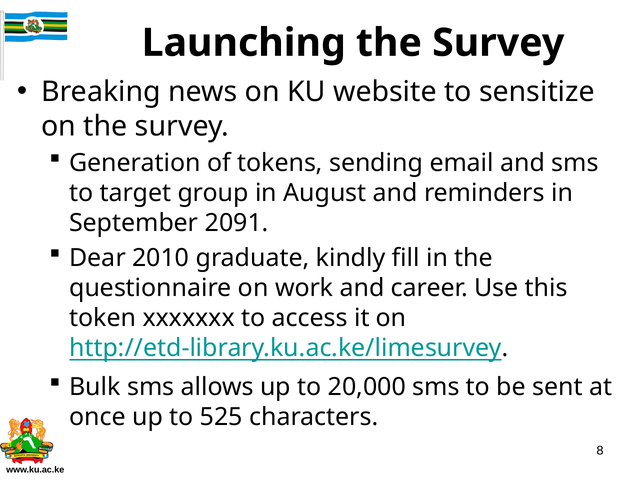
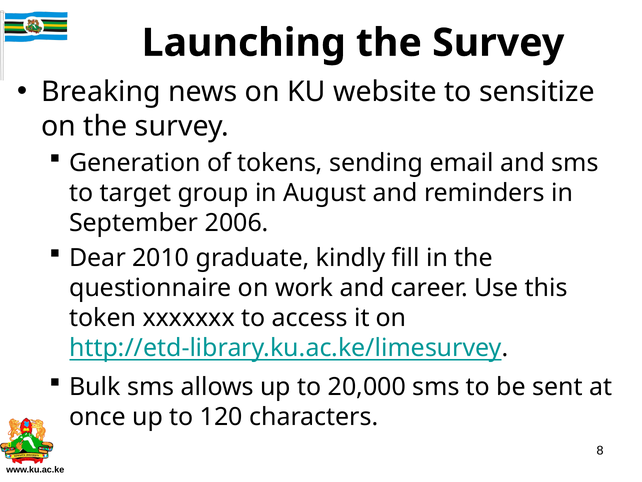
2091: 2091 -> 2006
525: 525 -> 120
